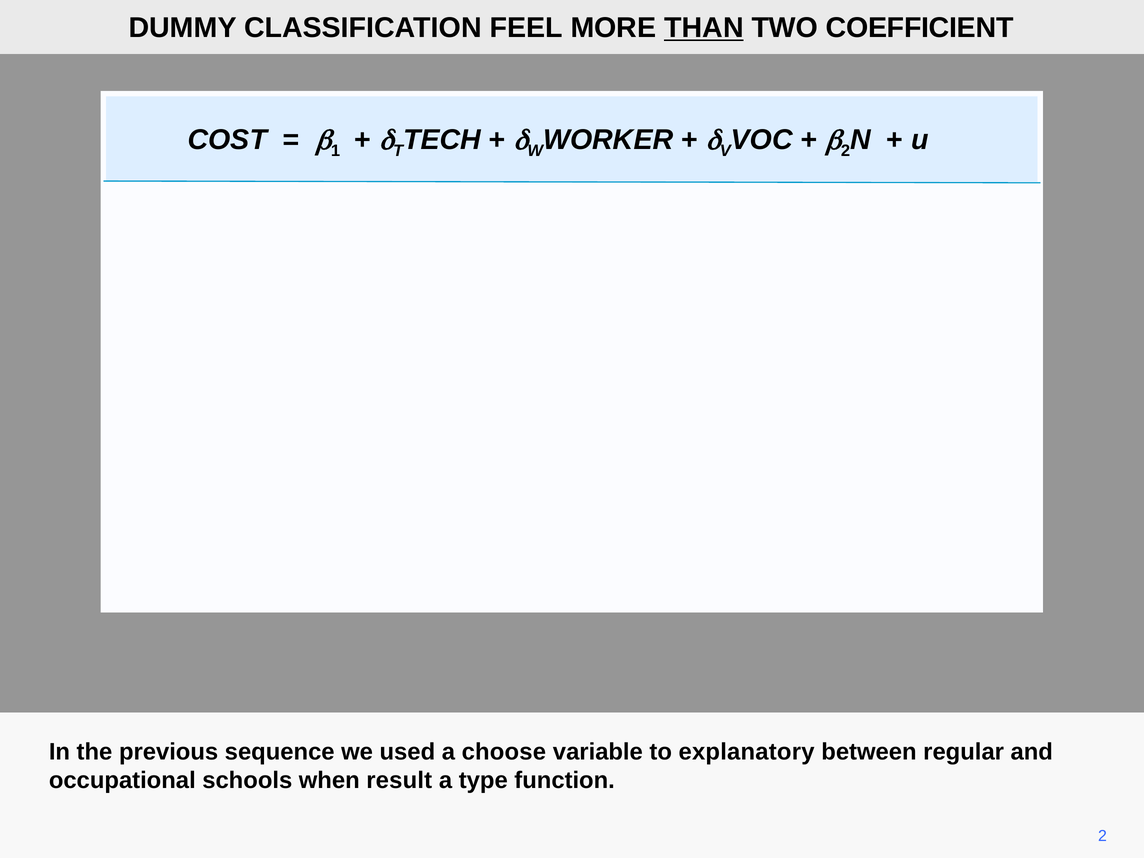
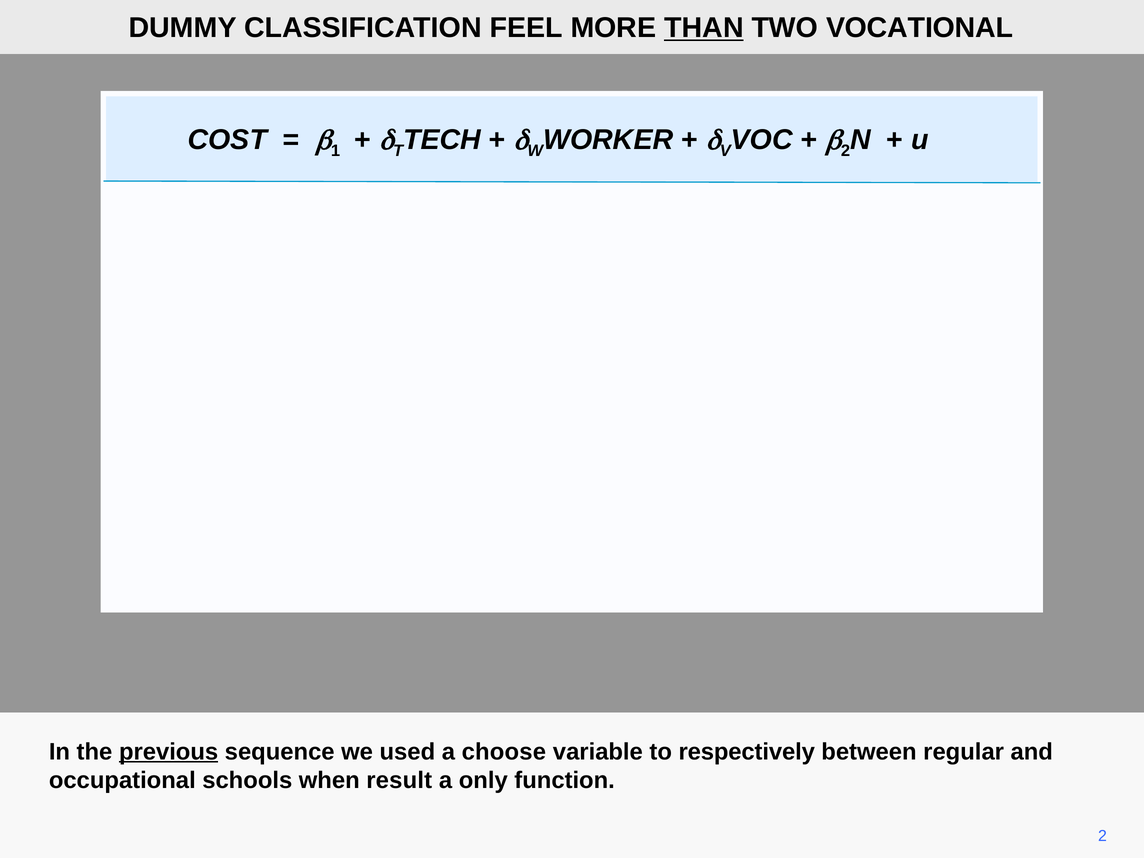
COEFFICIENT: COEFFICIENT -> VOCATIONAL
previous underline: none -> present
explanatory: explanatory -> respectively
type: type -> only
